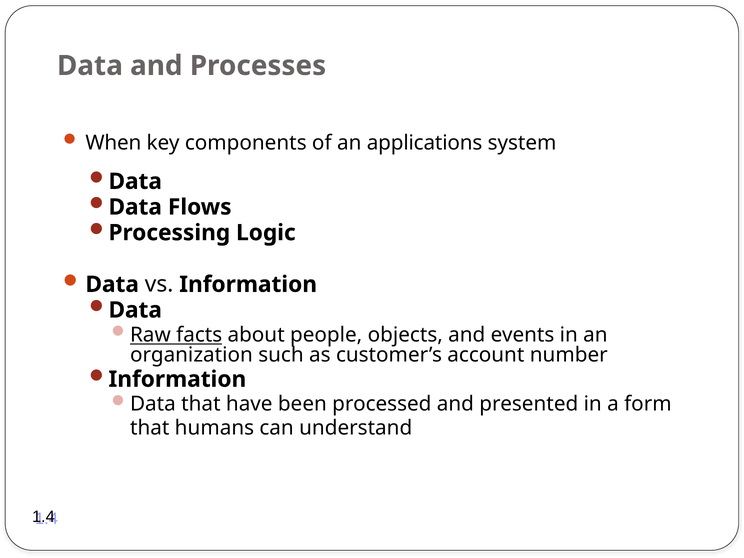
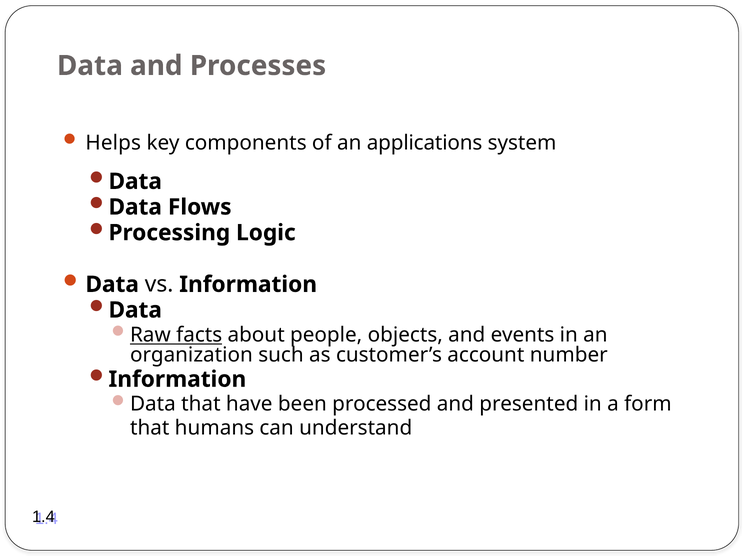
When: When -> Helps
